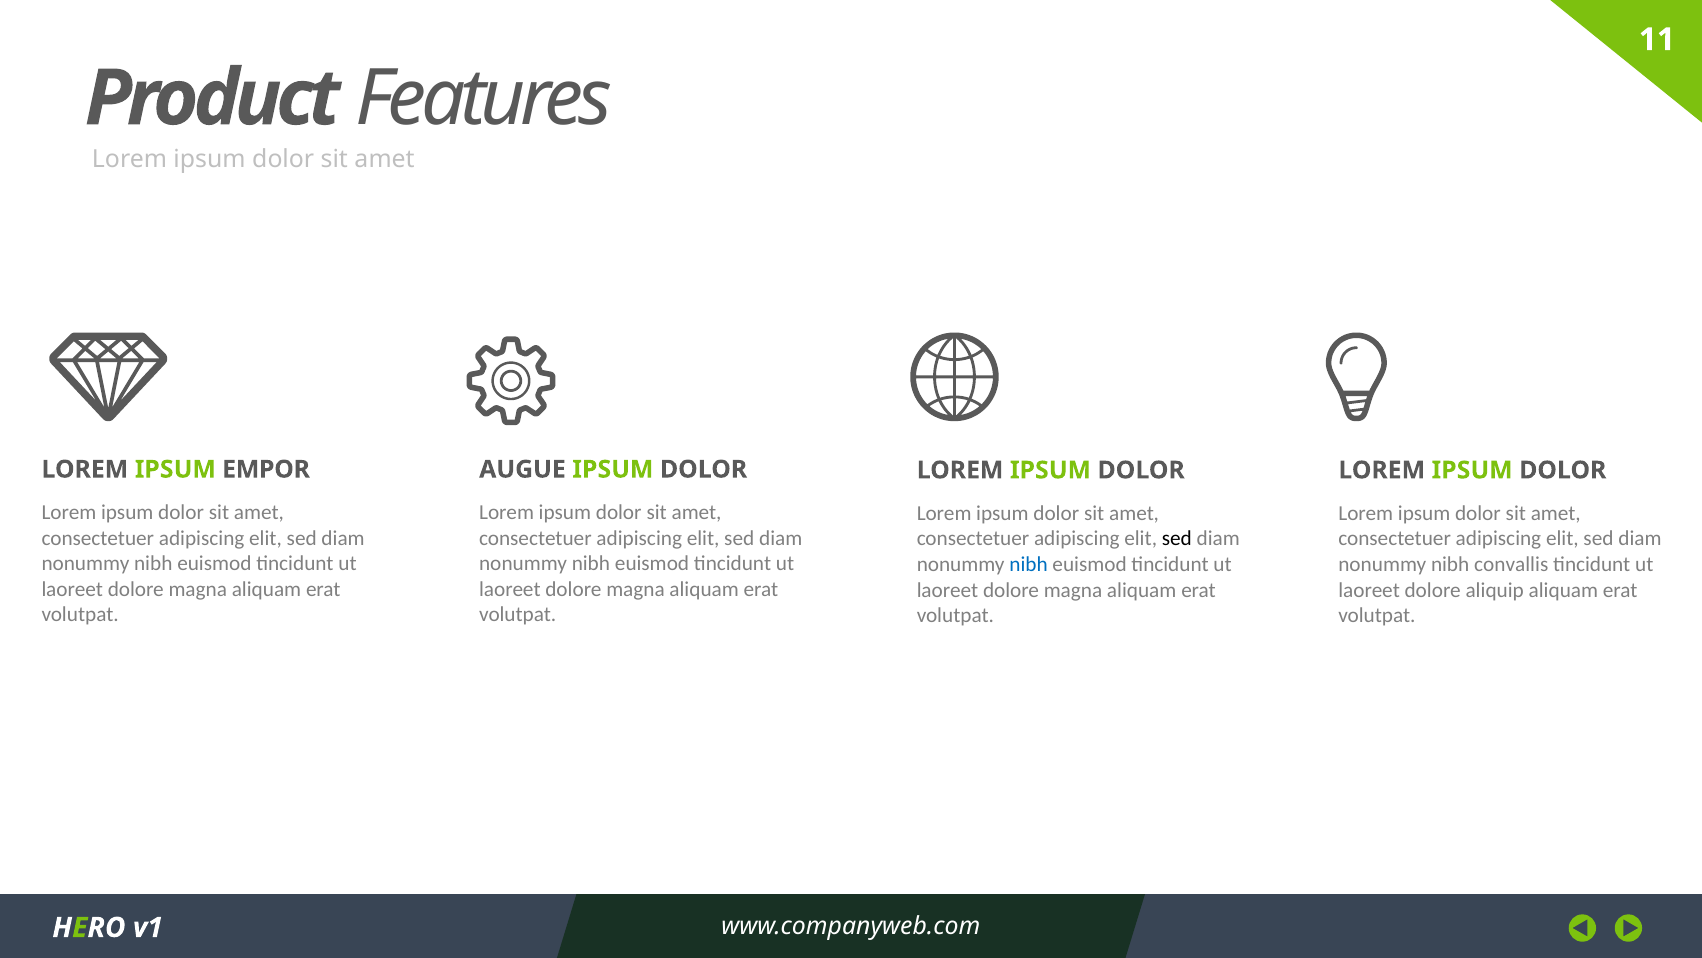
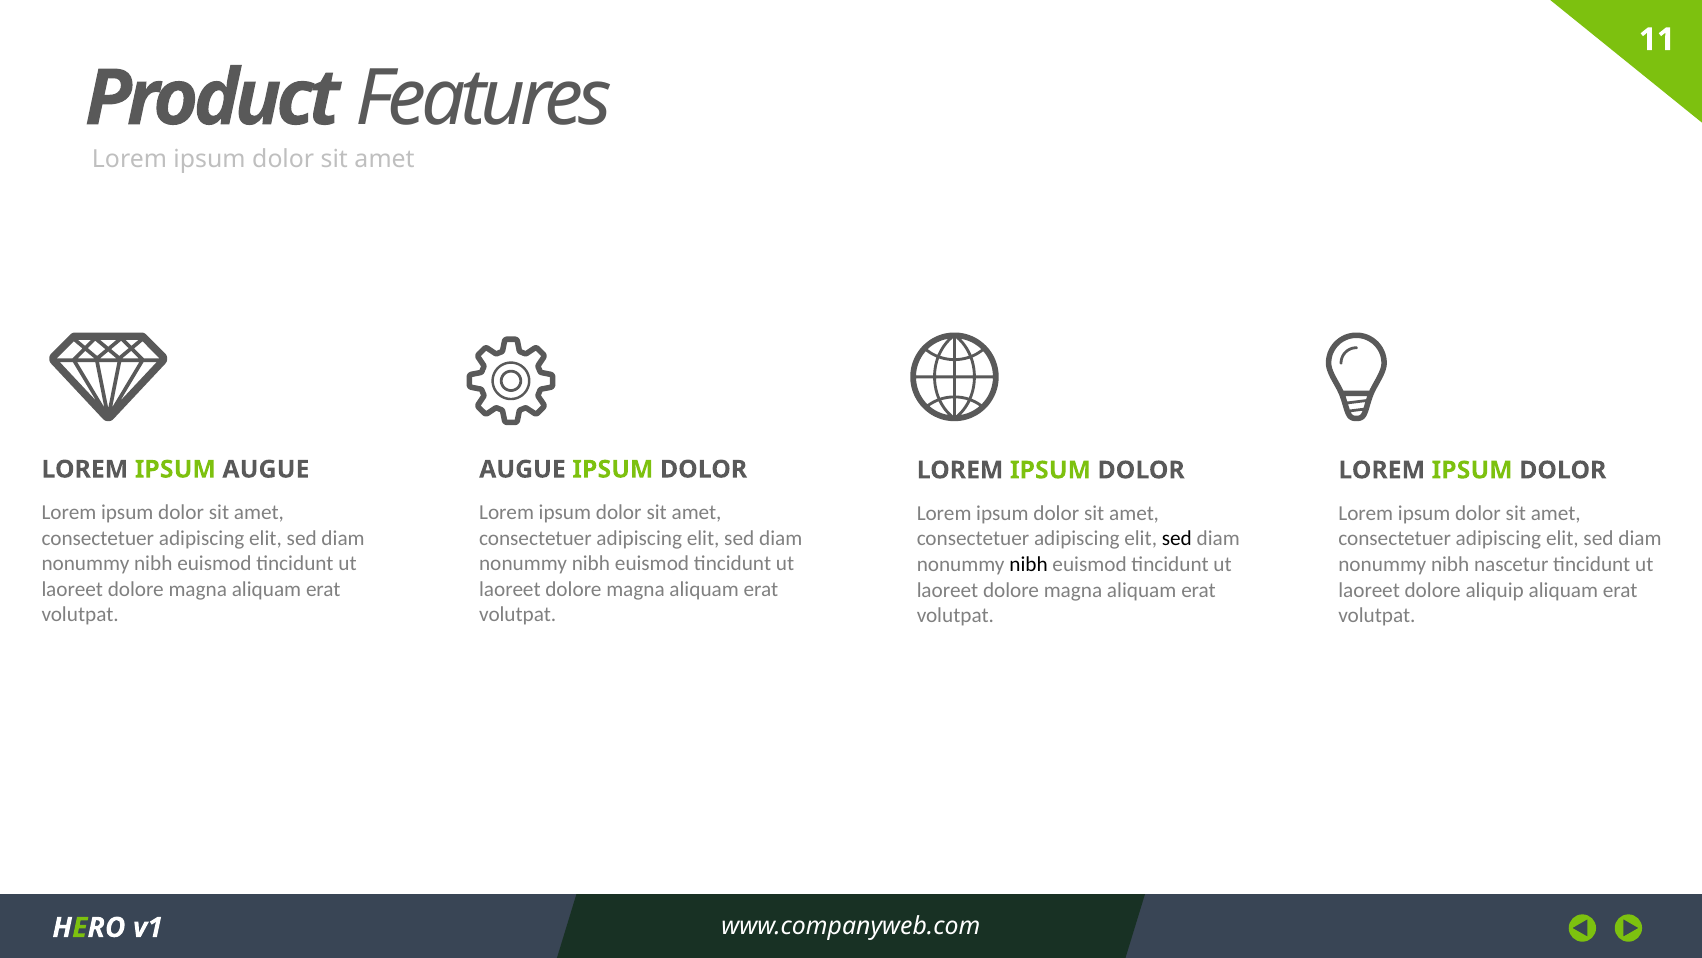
IPSUM EMPOR: EMPOR -> AUGUE
nibh at (1029, 564) colour: blue -> black
convallis: convallis -> nascetur
